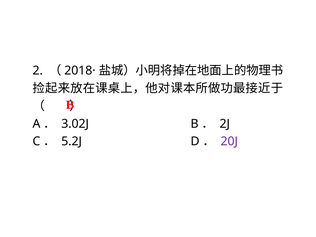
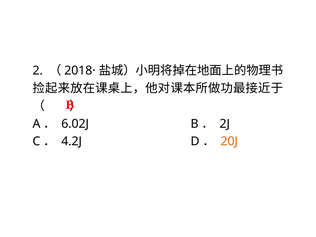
3.02J: 3.02J -> 6.02J
5.2J: 5.2J -> 4.2J
20J colour: purple -> orange
